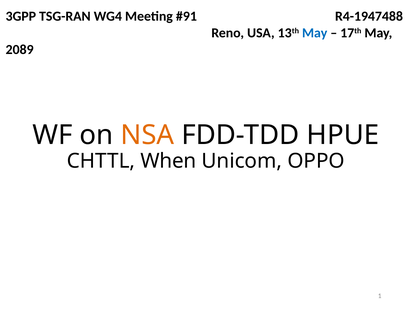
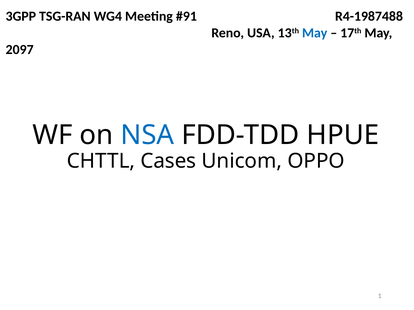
R4-1947488: R4-1947488 -> R4-1987488
2089: 2089 -> 2097
NSA colour: orange -> blue
When: When -> Cases
